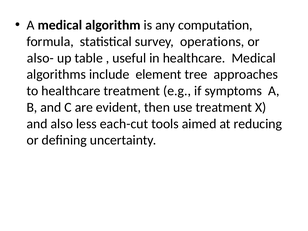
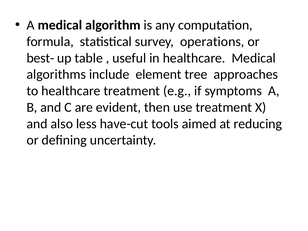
also-: also- -> best-
each-cut: each-cut -> have-cut
